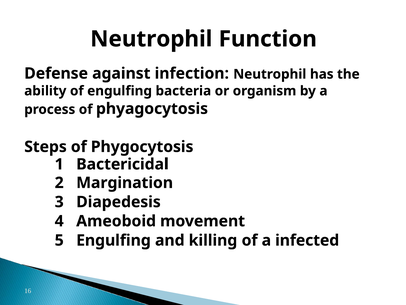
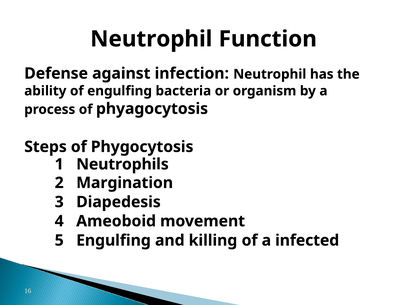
Bactericidal: Bactericidal -> Neutrophils
